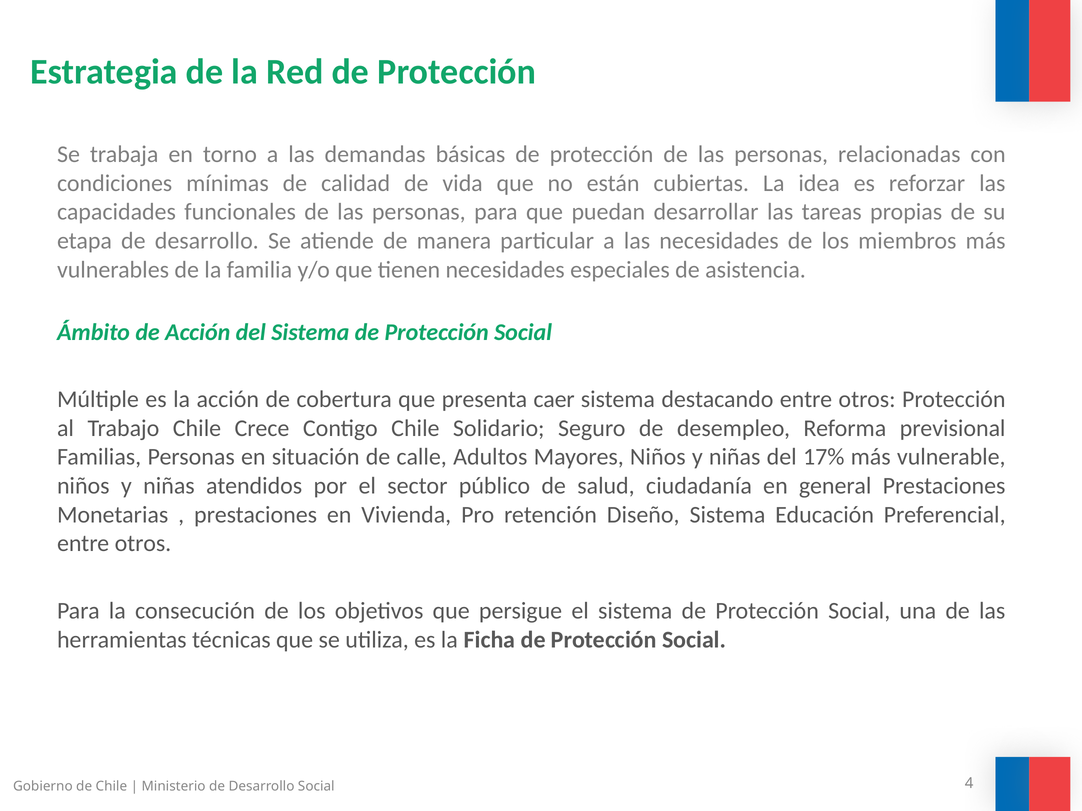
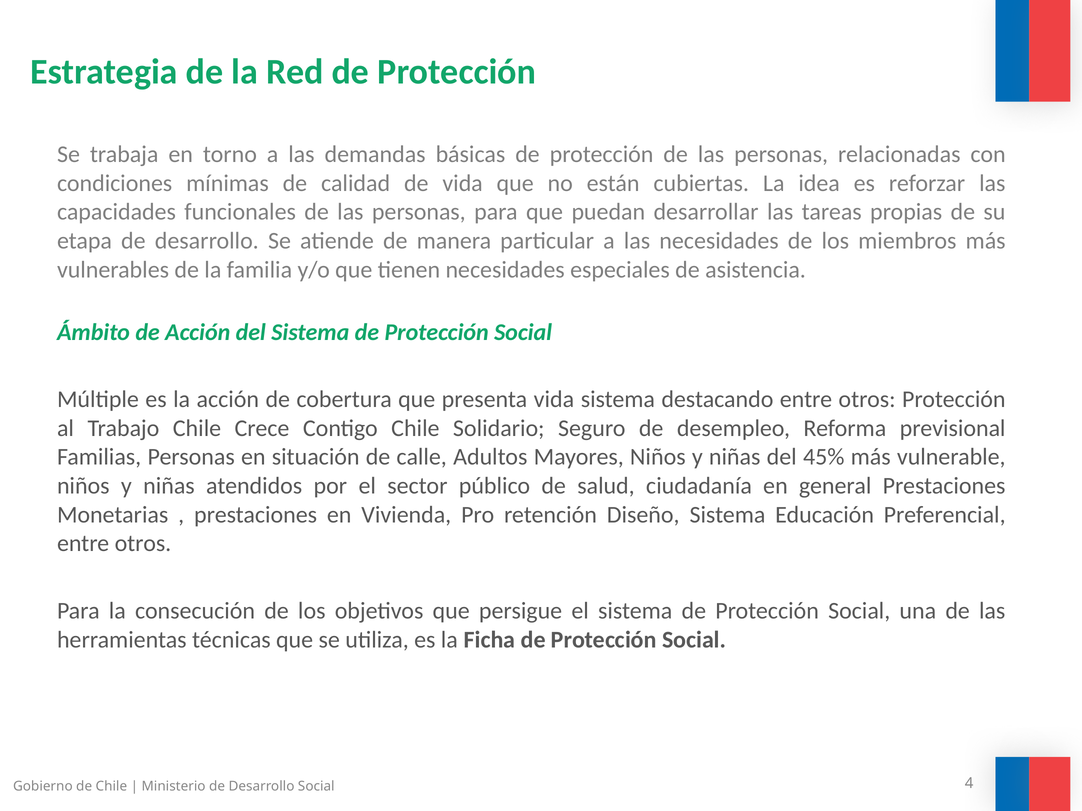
presenta caer: caer -> vida
17%: 17% -> 45%
